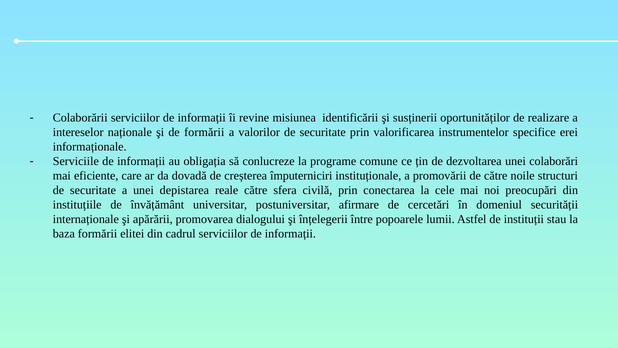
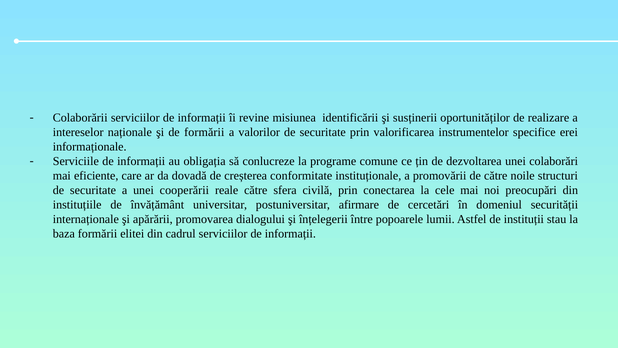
împuterniciri: împuterniciri -> conformitate
depistarea: depistarea -> cooperării
